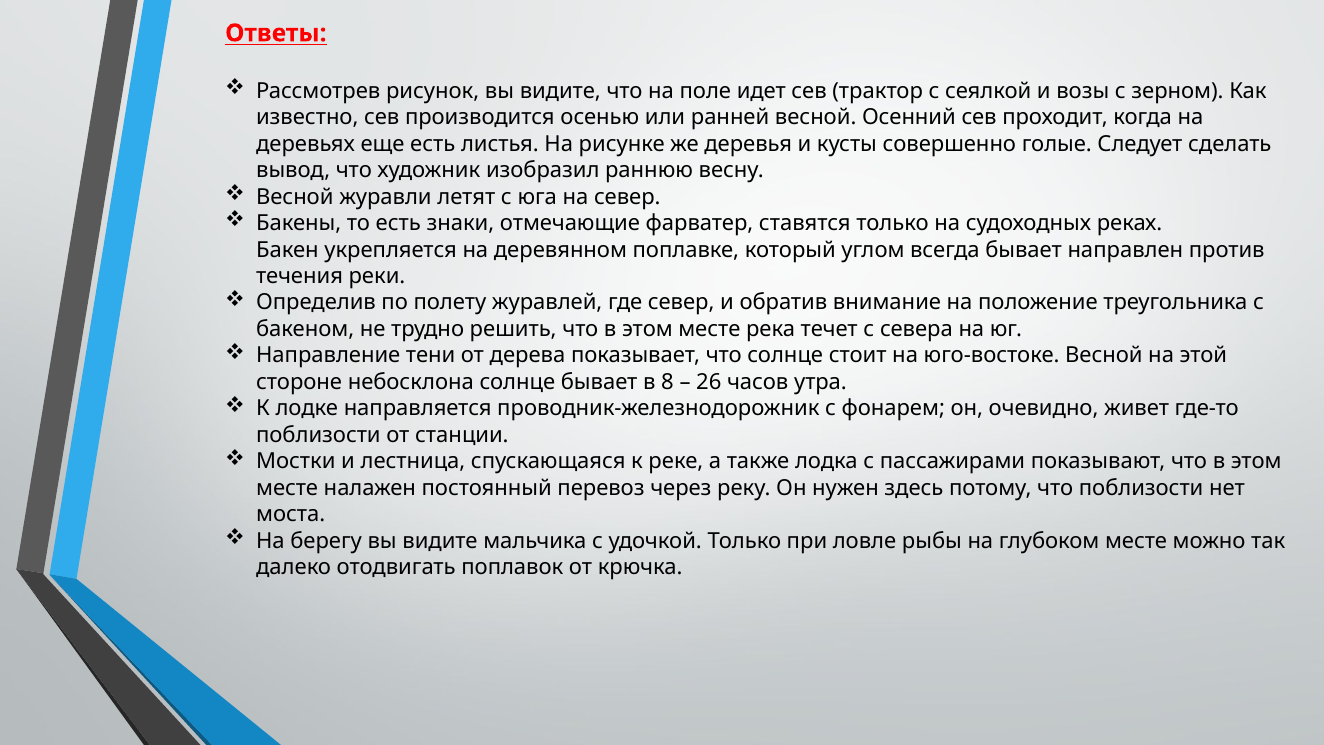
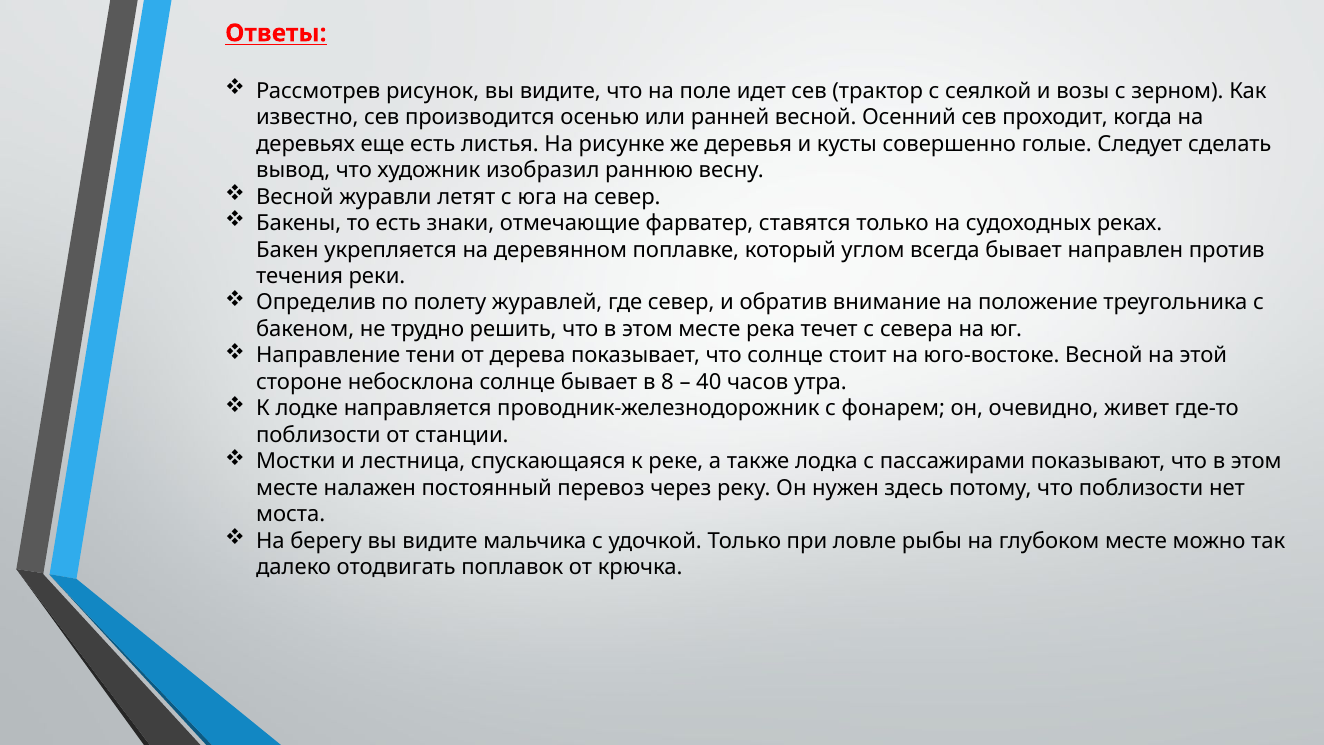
26: 26 -> 40
